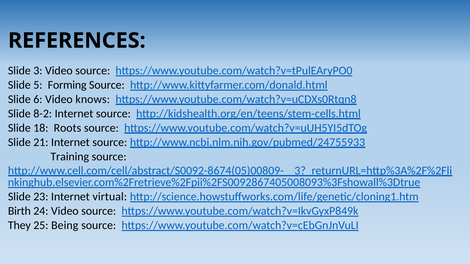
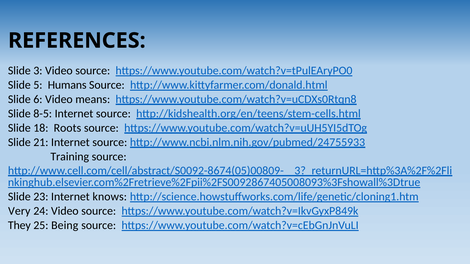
Forming: Forming -> Humans
knows: knows -> means
8-2: 8-2 -> 8-5
virtual: virtual -> knows
Birth: Birth -> Very
